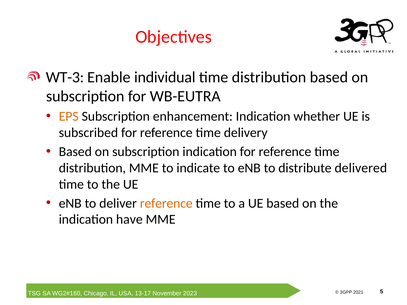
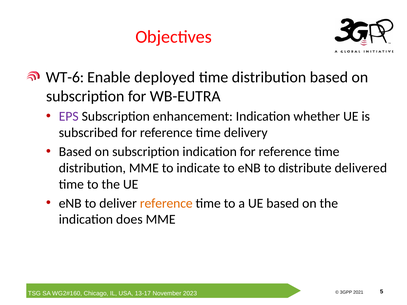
WT-3: WT-3 -> WT-6
individual: individual -> deployed
EPS colour: orange -> purple
have: have -> does
